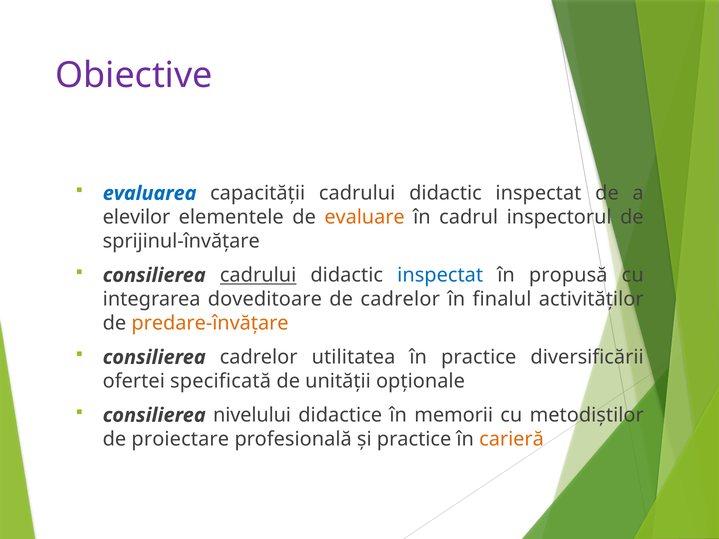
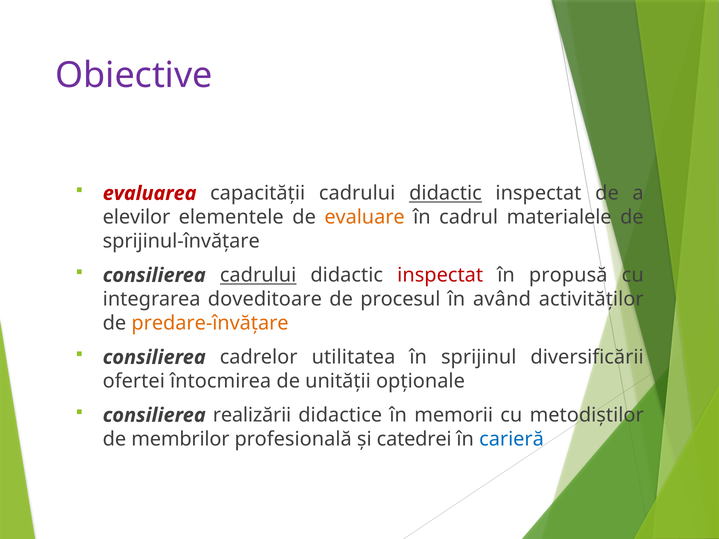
evaluarea colour: blue -> red
didactic at (445, 193) underline: none -> present
inspectorul: inspectorul -> materialele
inspectat at (440, 275) colour: blue -> red
de cadrelor: cadrelor -> procesul
finalul: finalul -> având
în practice: practice -> sprijinul
specificată: specificată -> întocmirea
nivelului: nivelului -> realizării
proiectare: proiectare -> membrilor
și practice: practice -> catedrei
carieră colour: orange -> blue
